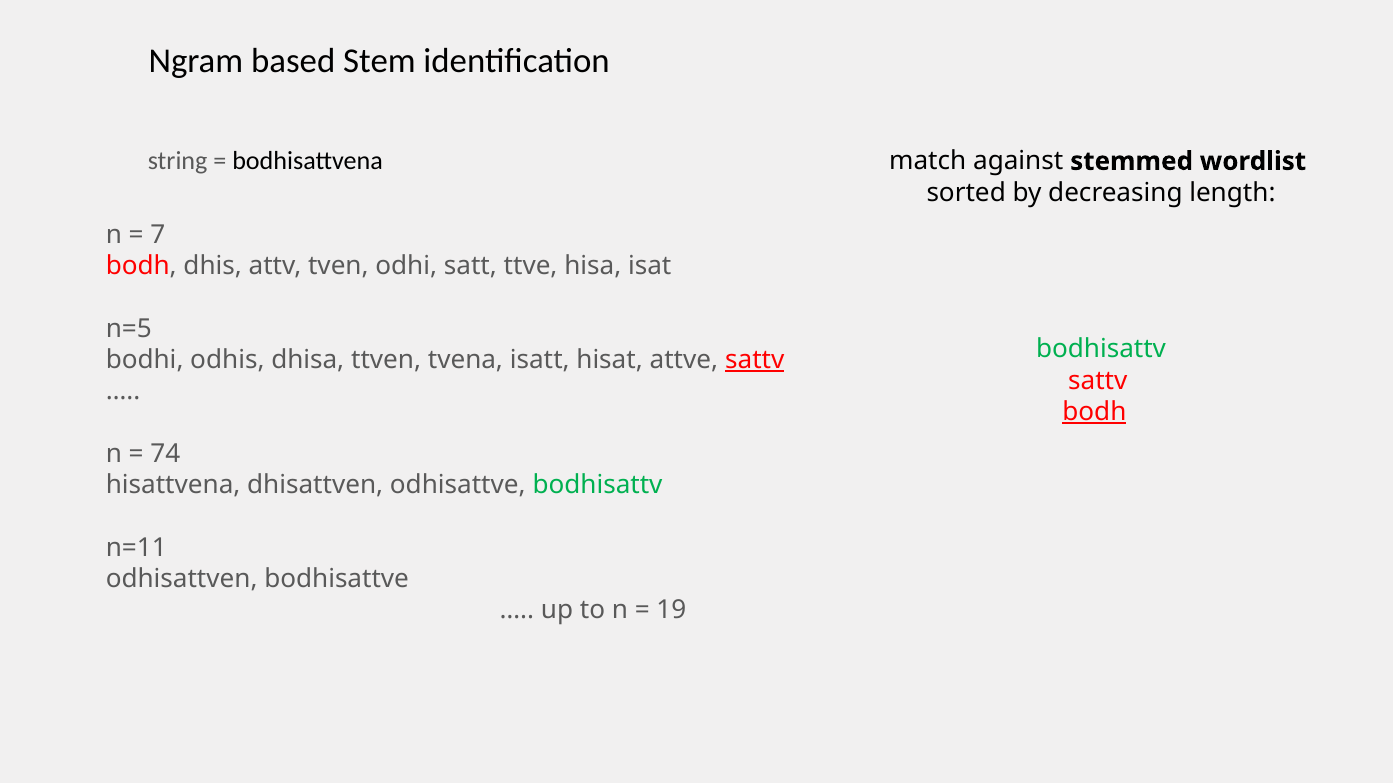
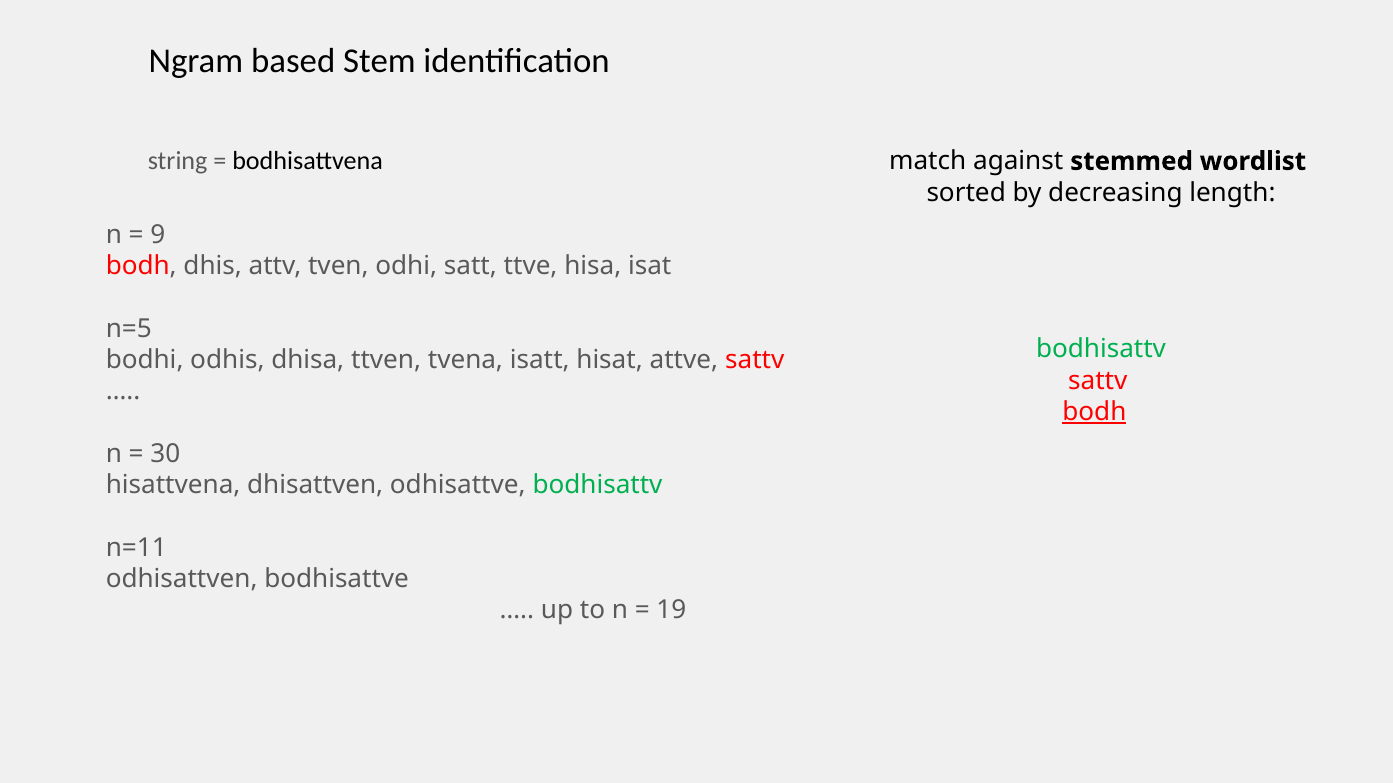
7: 7 -> 9
sattv at (755, 360) underline: present -> none
74: 74 -> 30
